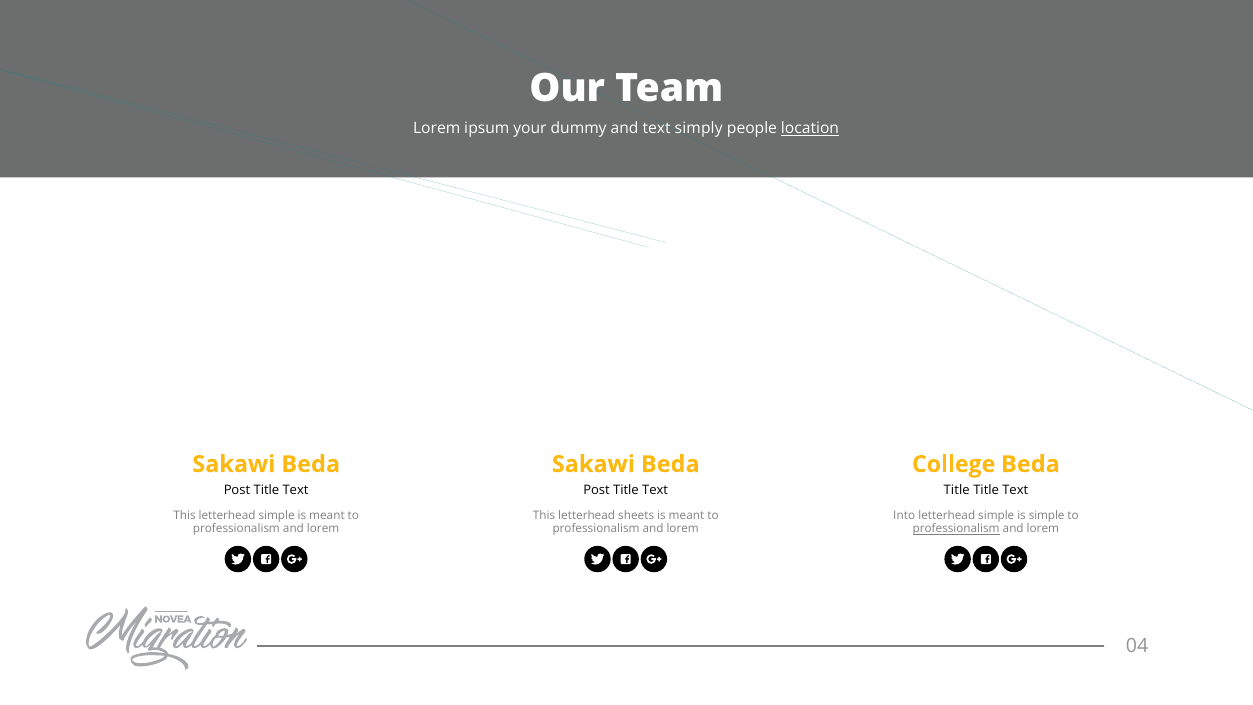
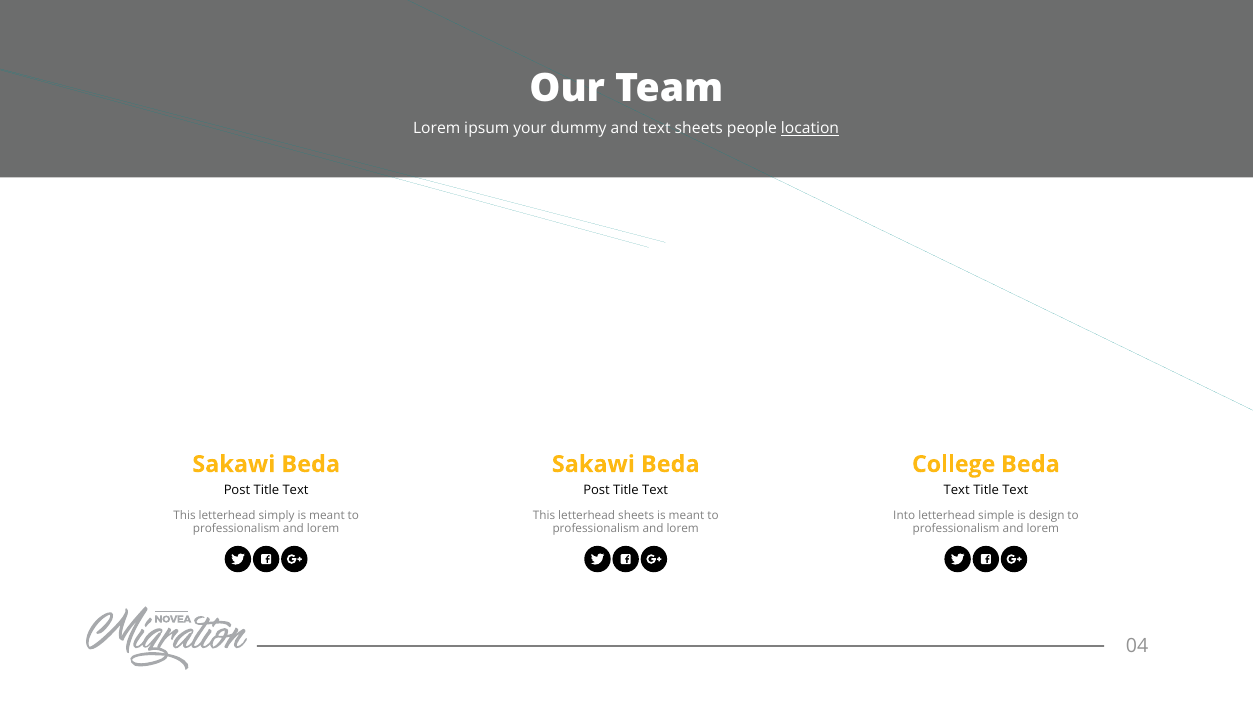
text simply: simply -> sheets
Title at (957, 491): Title -> Text
This letterhead simple: simple -> simply
is simple: simple -> design
professionalism at (956, 529) underline: present -> none
